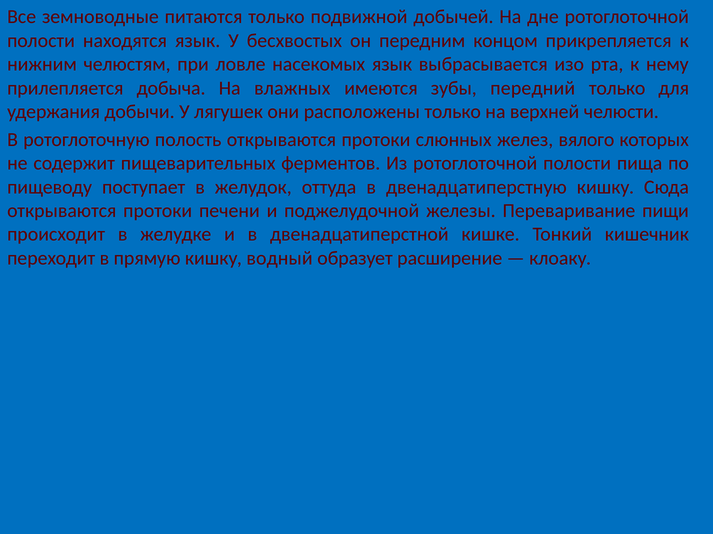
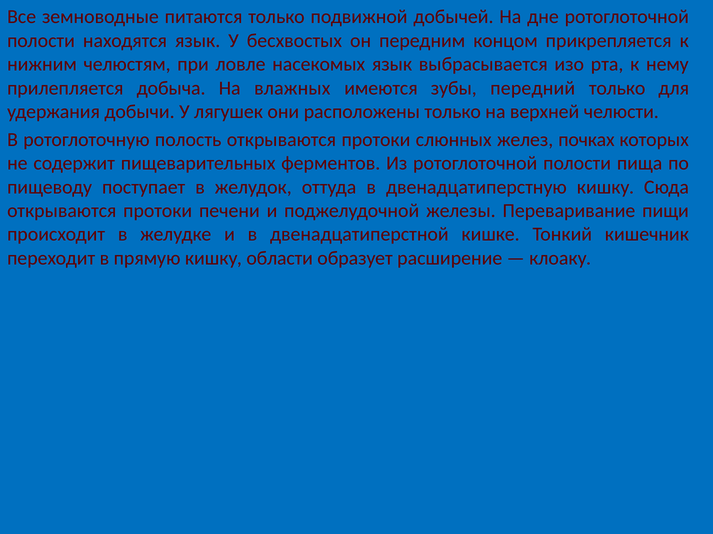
вялого: вялого -> почках
водный: водный -> области
